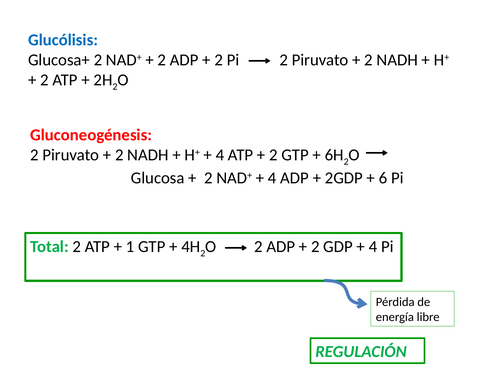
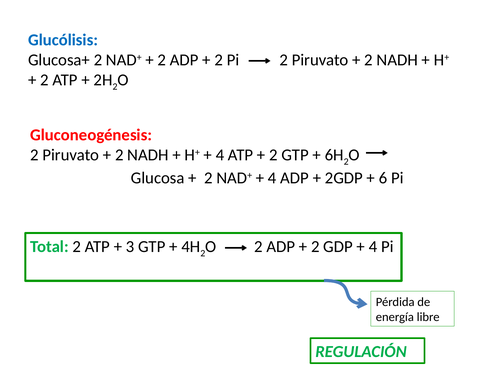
1: 1 -> 3
